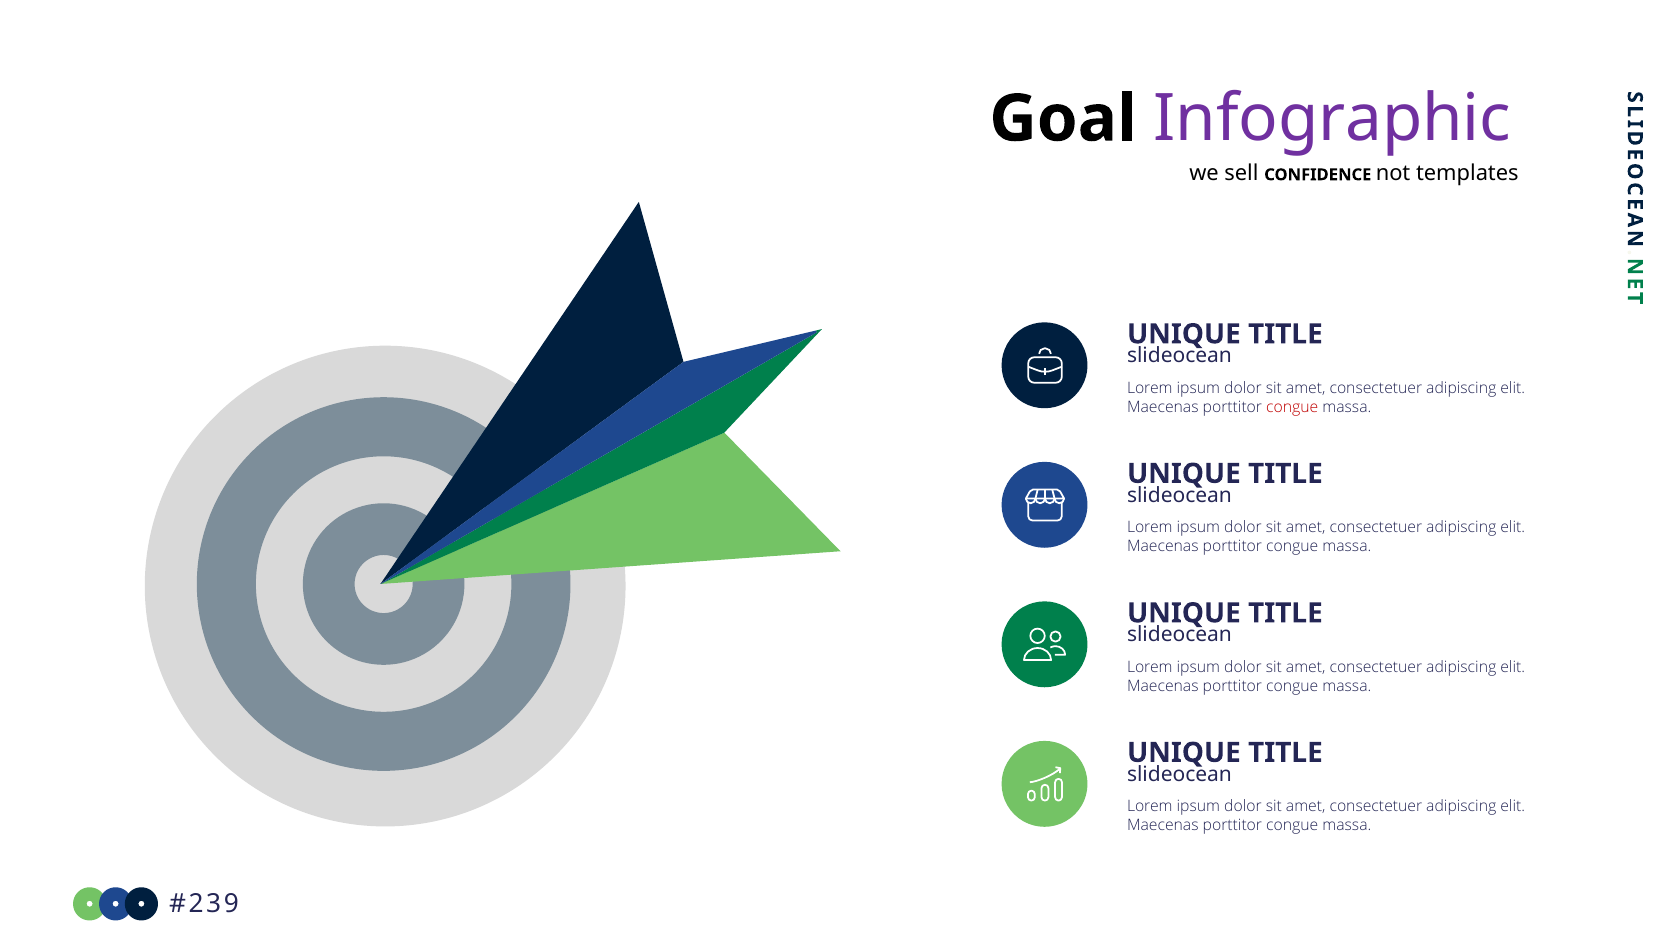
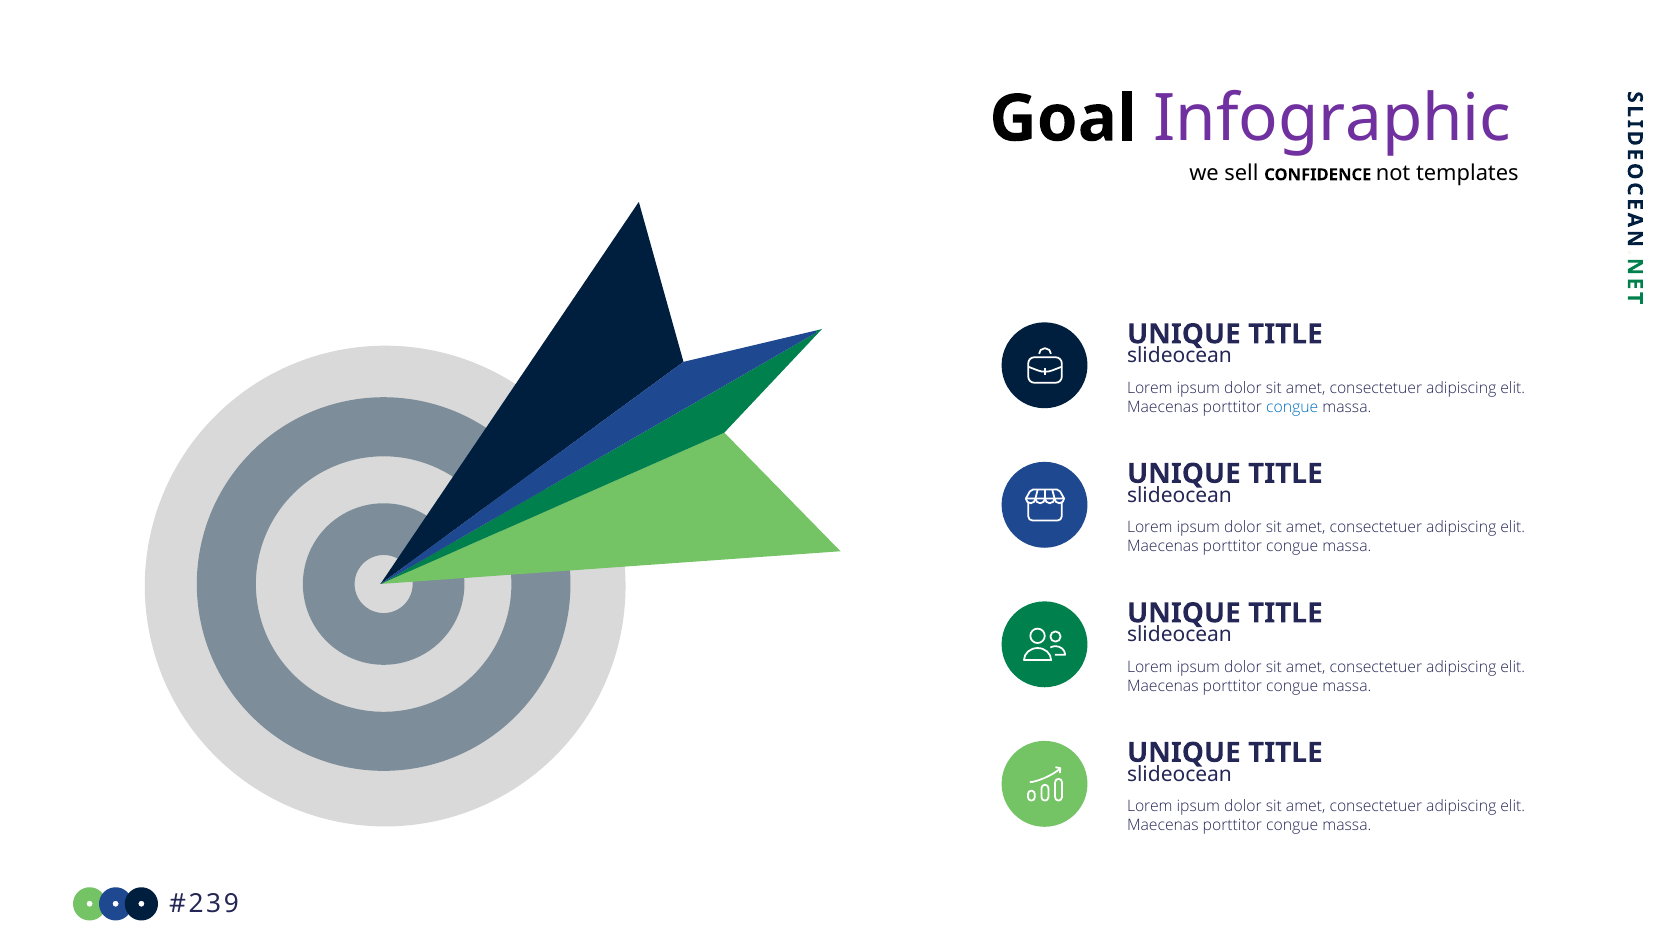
congue at (1292, 407) colour: red -> blue
